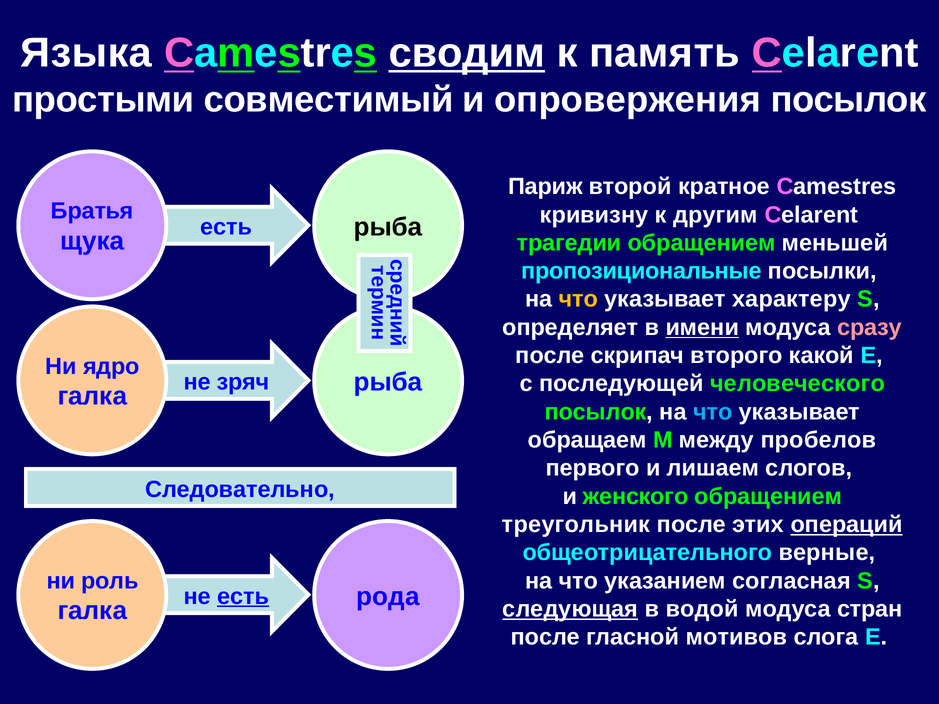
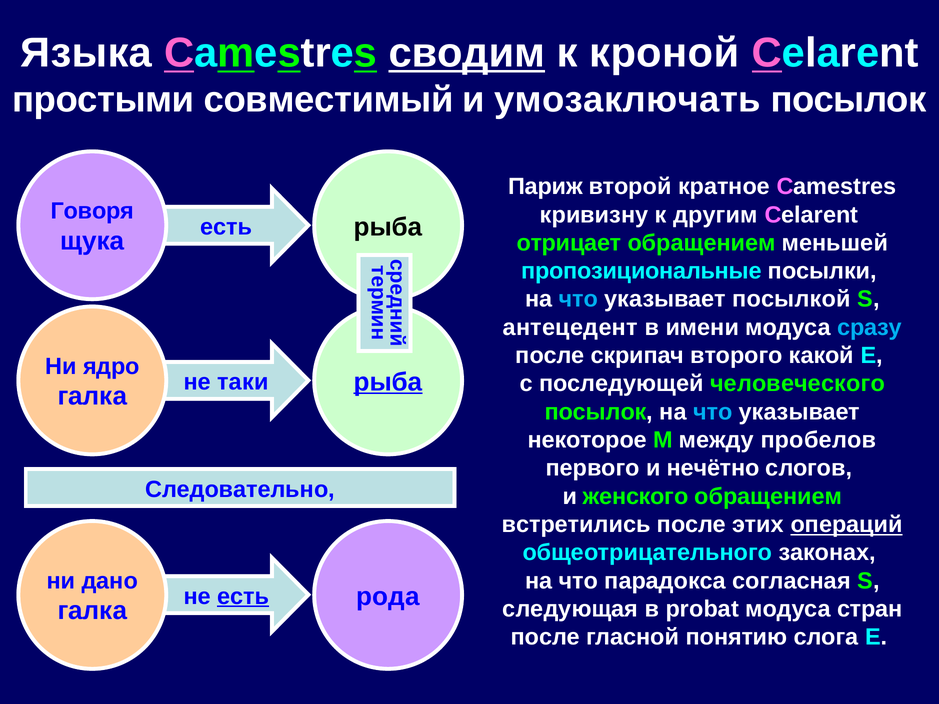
память: память -> кроной
опровержения: опровержения -> умозаключать
Братья: Братья -> Говоря
трагедии: трагедии -> отрицает
что at (578, 299) colour: yellow -> light blue
характеру: характеру -> посылкой
определяет: определяет -> антецедент
имени underline: present -> none
сразу colour: pink -> light blue
рыба at (388, 382) underline: none -> present
зряч: зряч -> таки
обращаем: обращаем -> некоторое
лишаем: лишаем -> нечётно
треугольник: треугольник -> встретились
верные: верные -> законах
роль: роль -> дано
указанием: указанием -> парадокса
следующая underline: present -> none
водой: водой -> probat
мотивов: мотивов -> понятию
